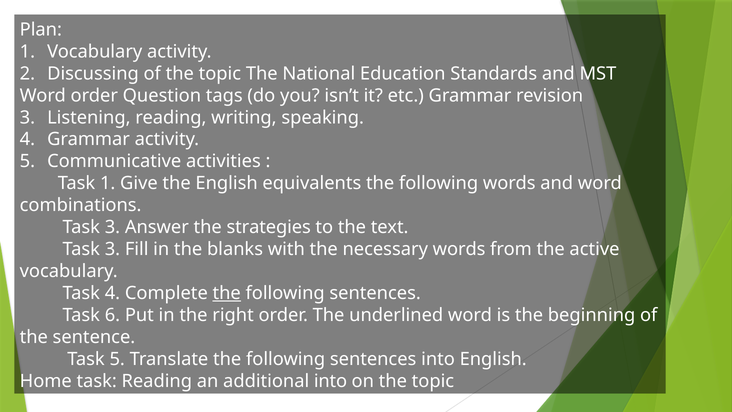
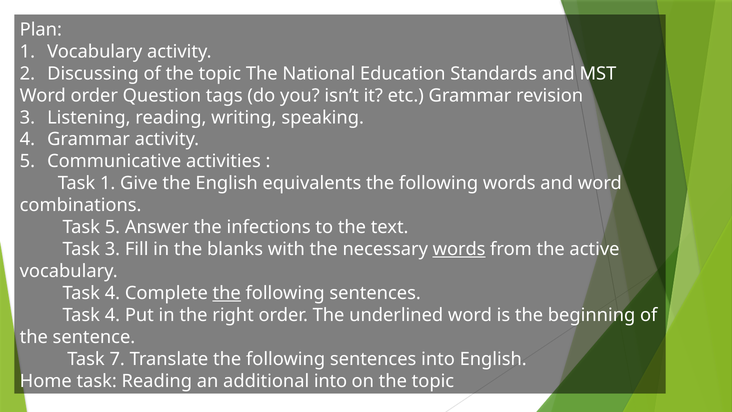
3 at (112, 227): 3 -> 5
strategies: strategies -> infections
words at (459, 249) underline: none -> present
6 at (112, 315): 6 -> 4
Task 5: 5 -> 7
